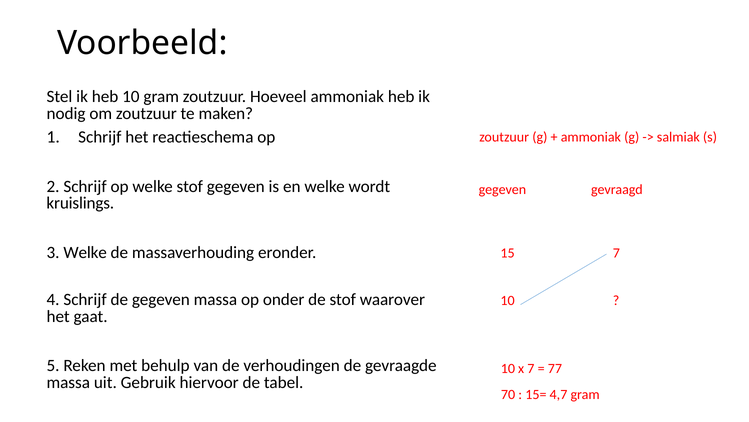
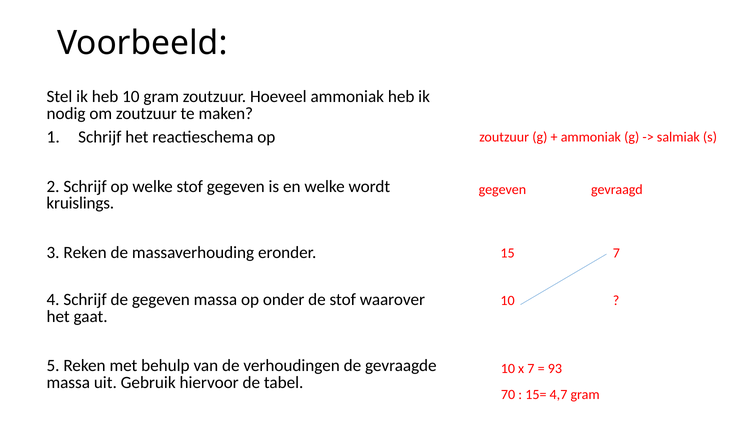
3 Welke: Welke -> Reken
77: 77 -> 93
